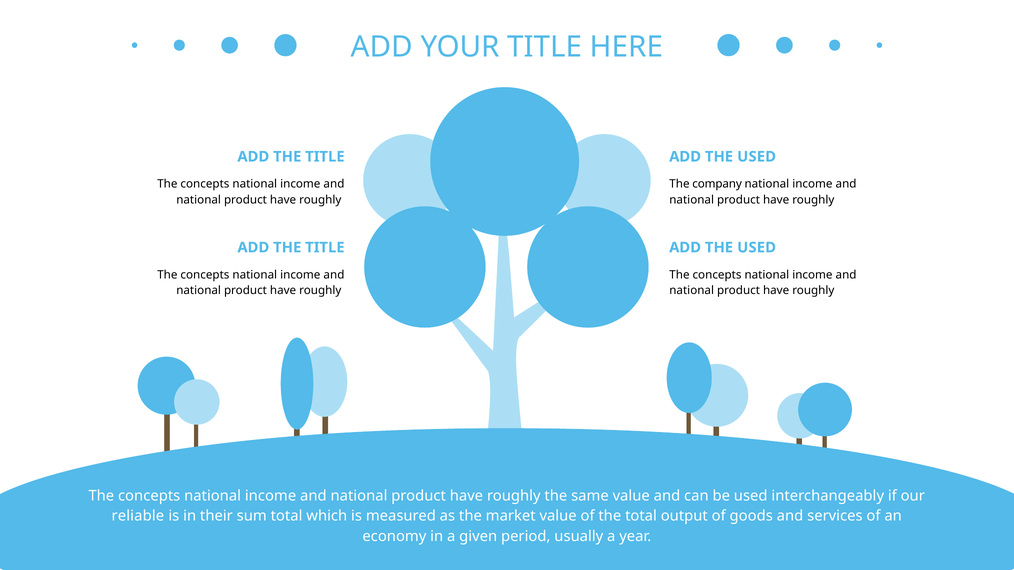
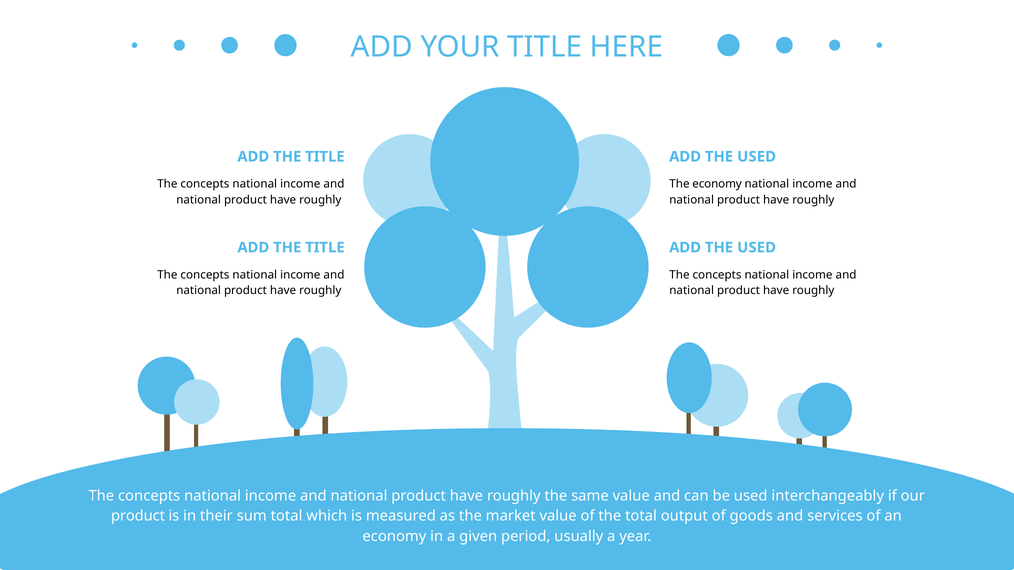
The company: company -> economy
reliable at (138, 516): reliable -> product
